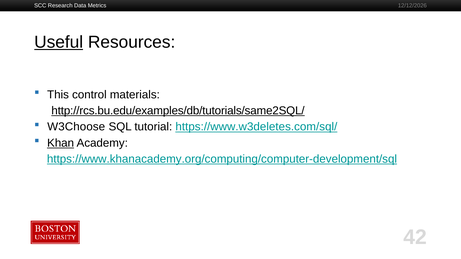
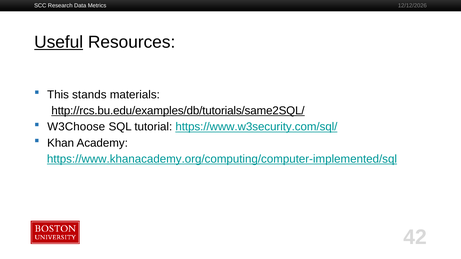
control: control -> stands
https://www.w3deletes.com/sql/: https://www.w3deletes.com/sql/ -> https://www.w3security.com/sql/
Khan underline: present -> none
https://www.khanacademy.org/computing/computer-development/sql: https://www.khanacademy.org/computing/computer-development/sql -> https://www.khanacademy.org/computing/computer-implemented/sql
